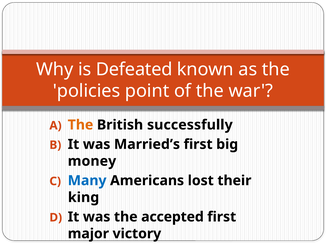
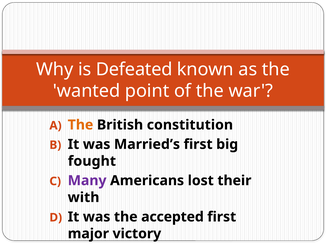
policies: policies -> wanted
successfully: successfully -> constitution
money: money -> fought
Many colour: blue -> purple
king: king -> with
